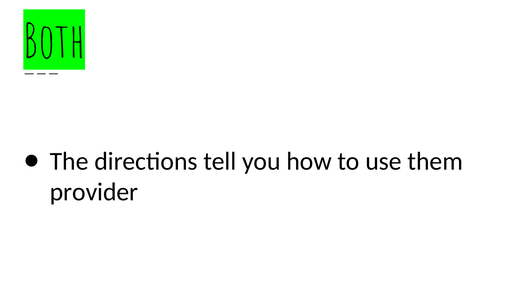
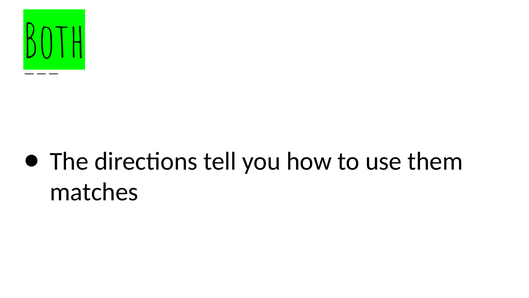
provider: provider -> matches
